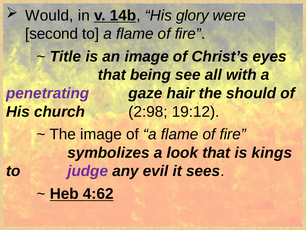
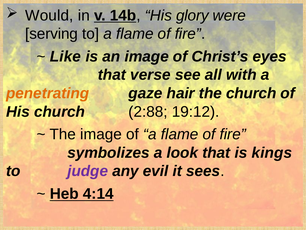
second: second -> serving
Title: Title -> Like
being: being -> verse
penetrating colour: purple -> orange
the should: should -> church
2:98: 2:98 -> 2:88
4:62: 4:62 -> 4:14
